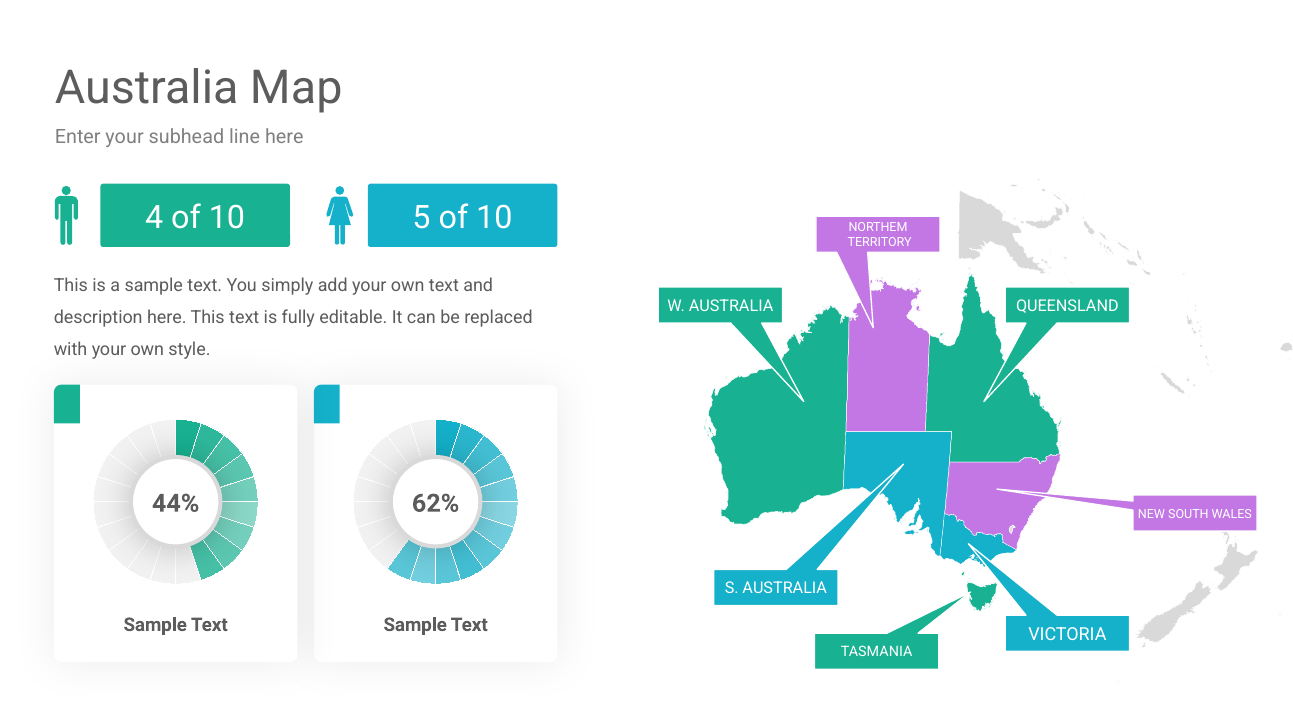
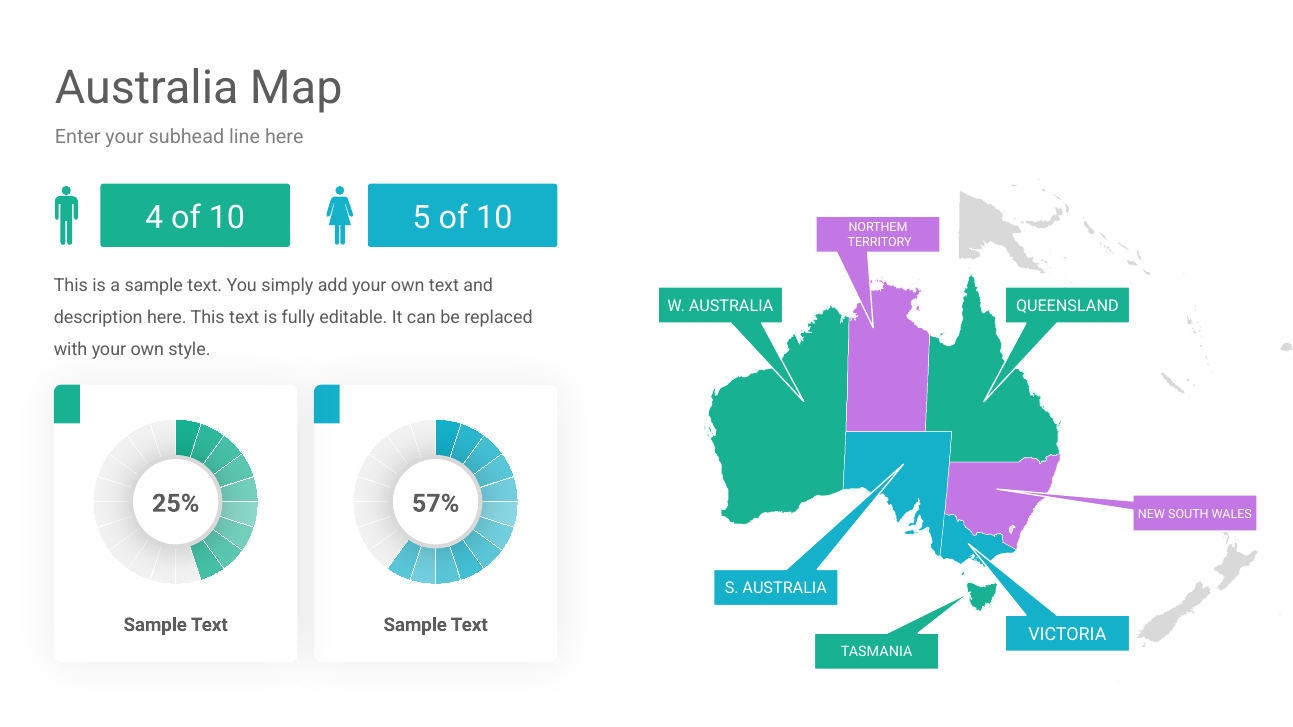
44%: 44% -> 25%
62%: 62% -> 57%
